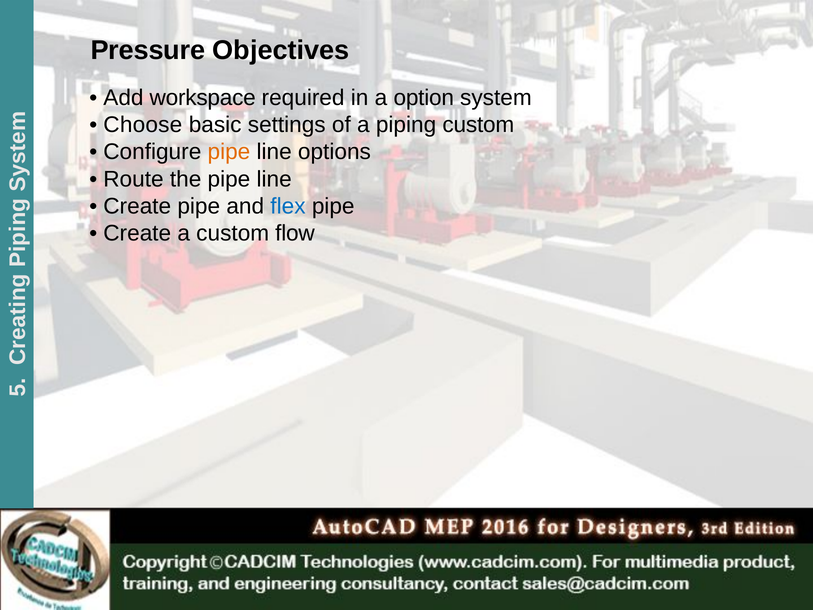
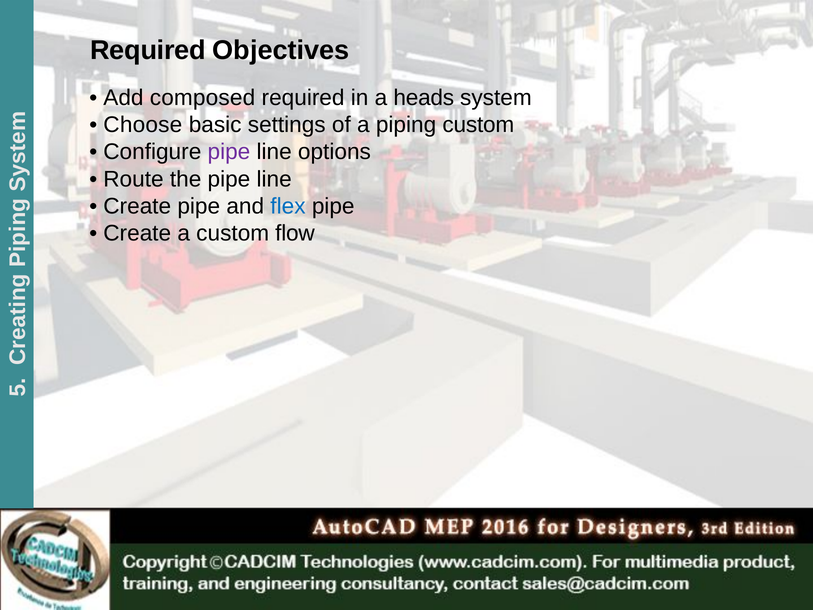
Pressure at (148, 50): Pressure -> Required
workspace: workspace -> composed
option: option -> heads
pipe at (229, 152) colour: orange -> purple
